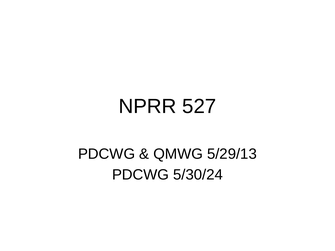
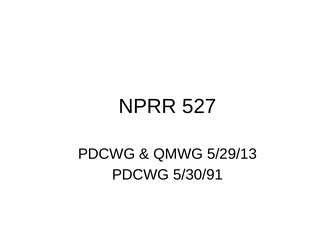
5/30/24: 5/30/24 -> 5/30/91
